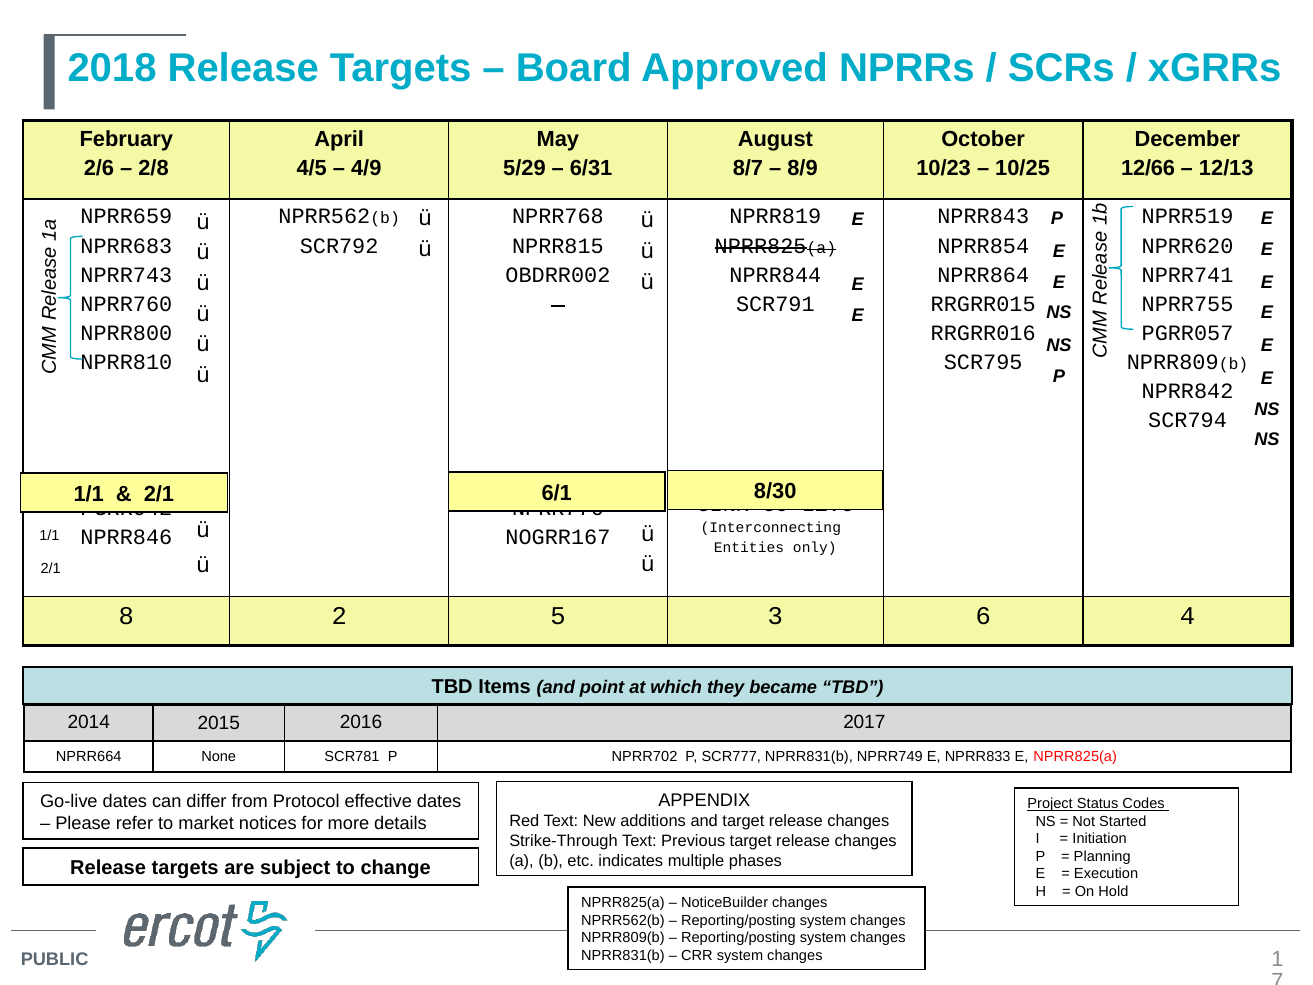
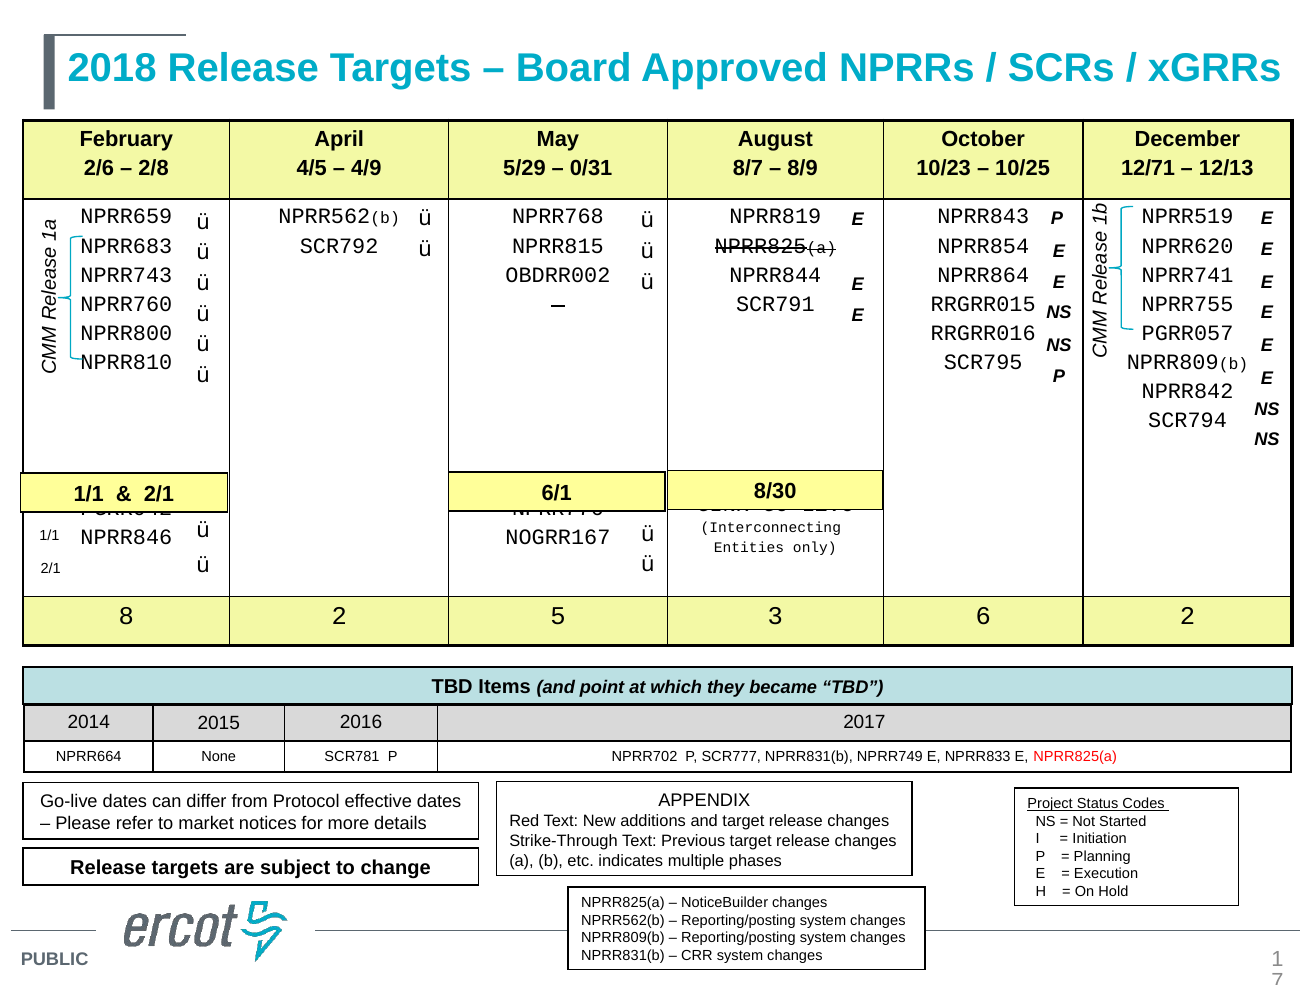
6/31: 6/31 -> 0/31
12/66: 12/66 -> 12/71
6 4: 4 -> 2
